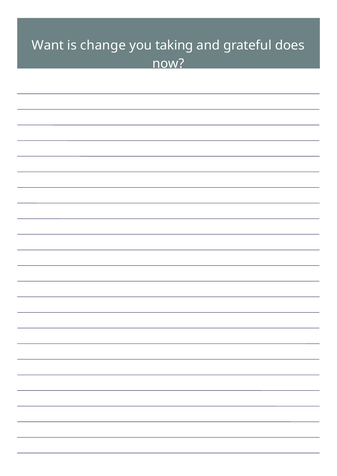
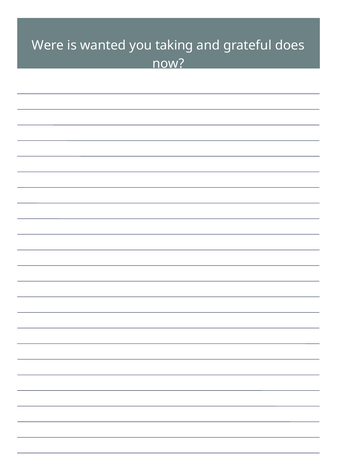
Want: Want -> Were
change: change -> wanted
